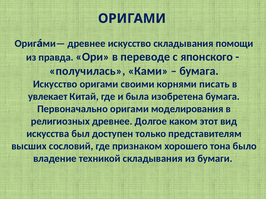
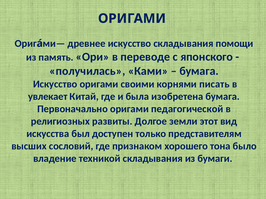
правда: правда -> память
моделирования: моделирования -> педагогической
религиозных древнее: древнее -> развиты
каком: каком -> земли
